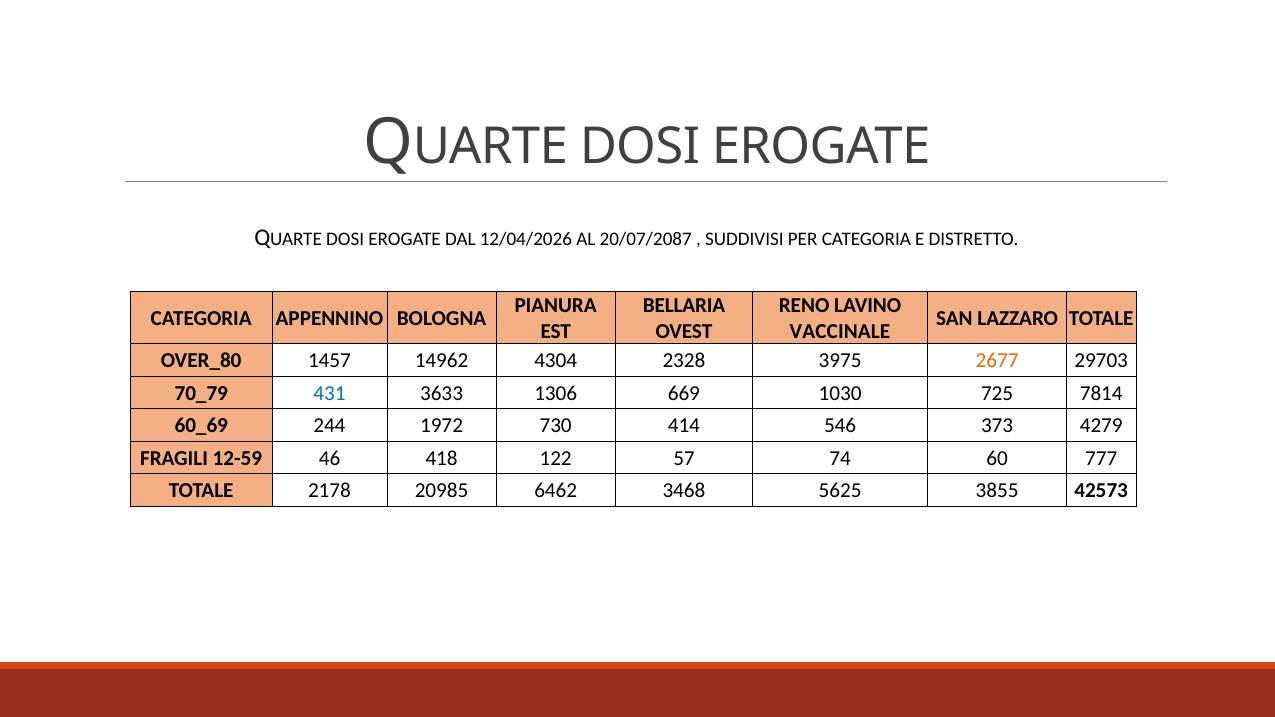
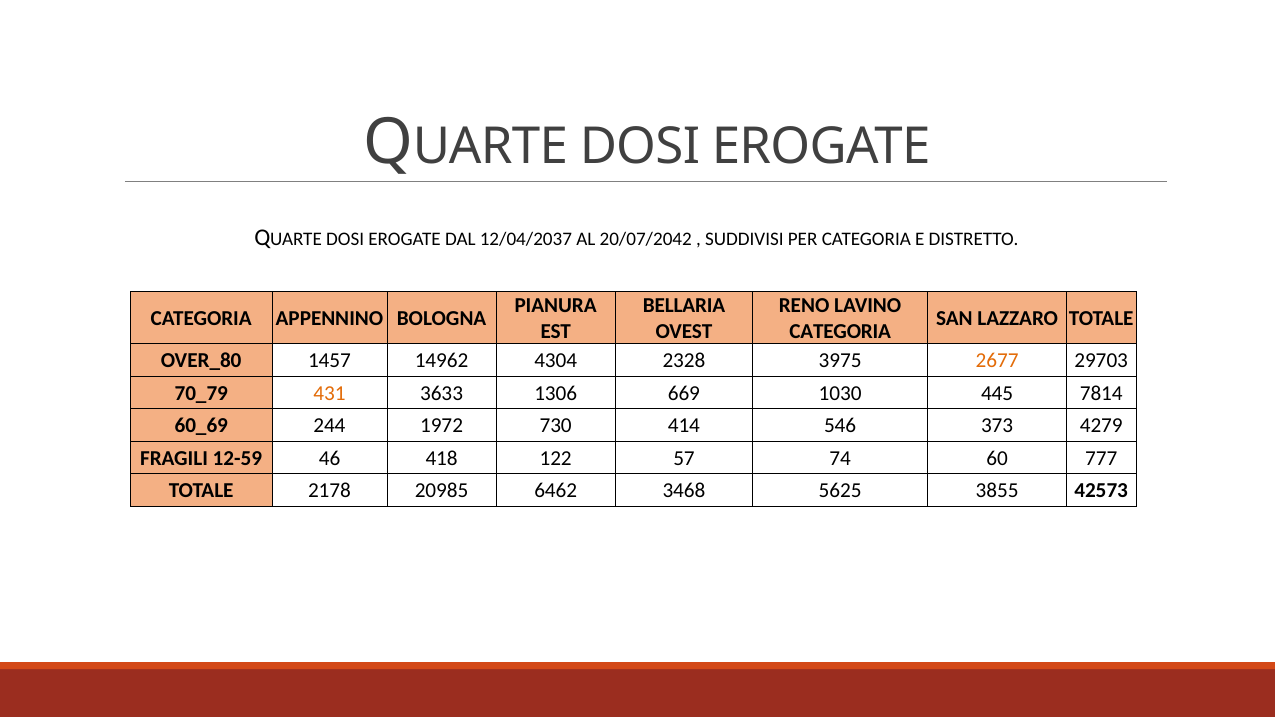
12/04/2026: 12/04/2026 -> 12/04/2037
20/07/2087: 20/07/2087 -> 20/07/2042
VACCINALE at (840, 332): VACCINALE -> CATEGORIA
431 colour: blue -> orange
725: 725 -> 445
